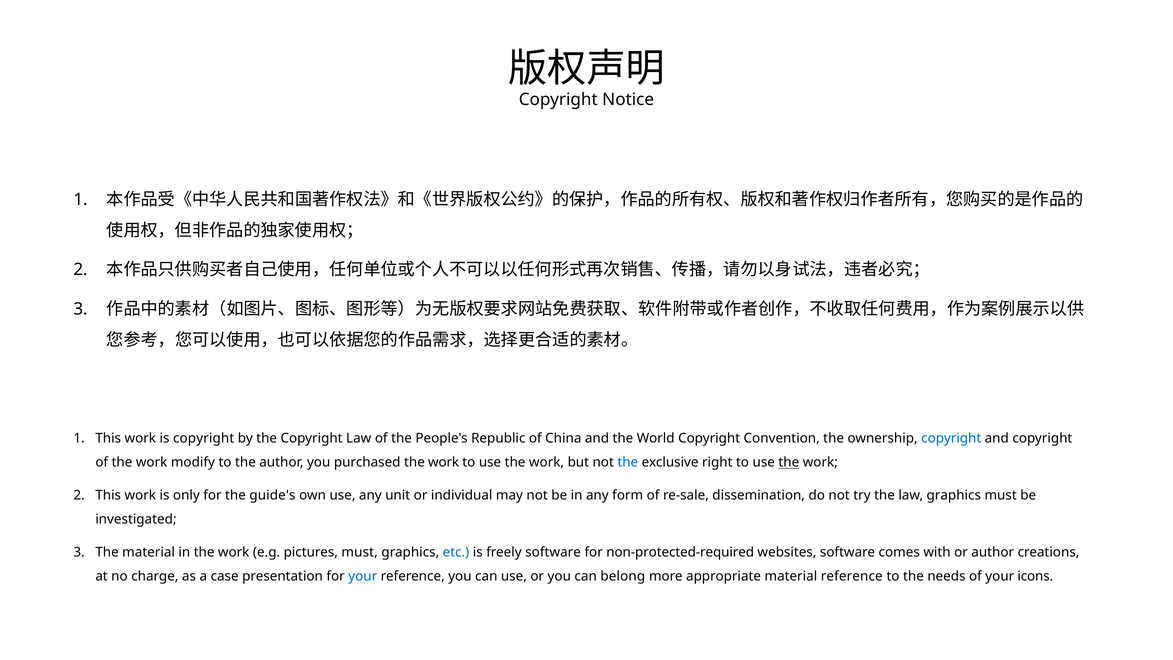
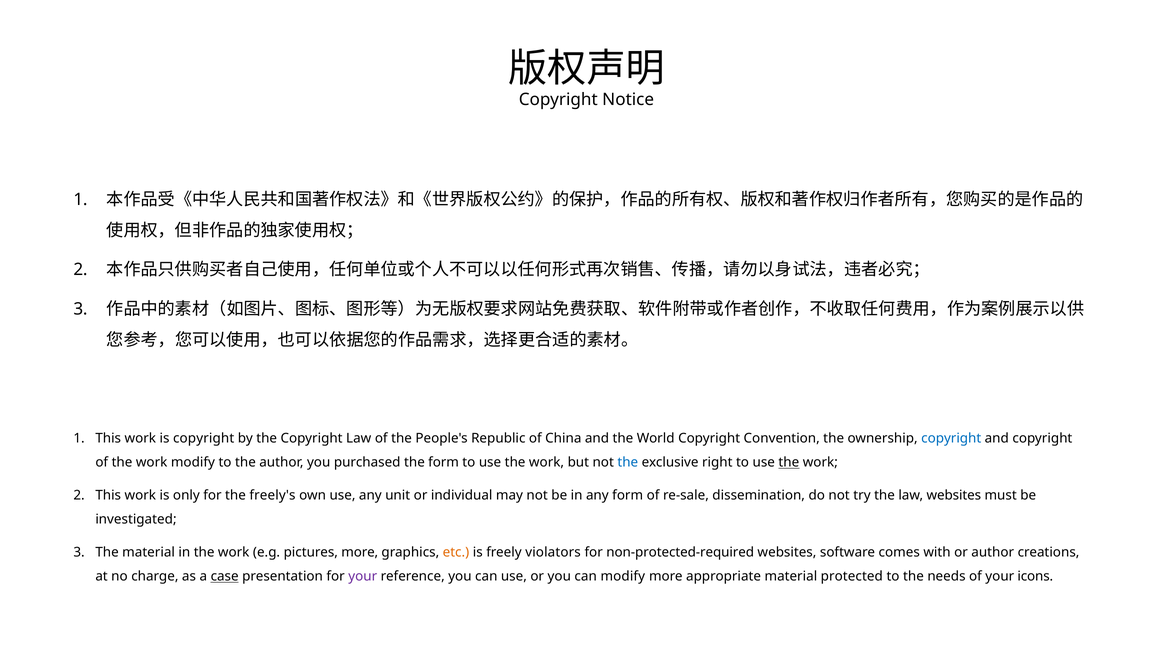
purchased the work: work -> form
guide's: guide's -> freely's
law graphics: graphics -> websites
pictures must: must -> more
etc colour: blue -> orange
freely software: software -> violators
case underline: none -> present
your at (363, 576) colour: blue -> purple
can belong: belong -> modify
material reference: reference -> protected
